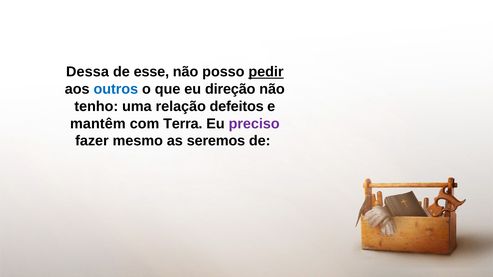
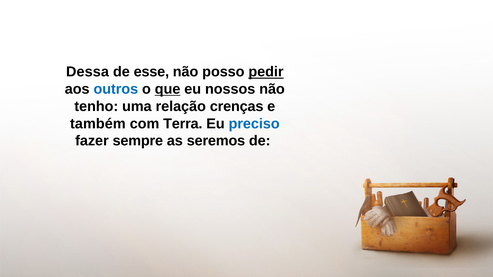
que underline: none -> present
direção: direção -> nossos
defeitos: defeitos -> crenças
mantêm: mantêm -> também
preciso colour: purple -> blue
mesmo: mesmo -> sempre
